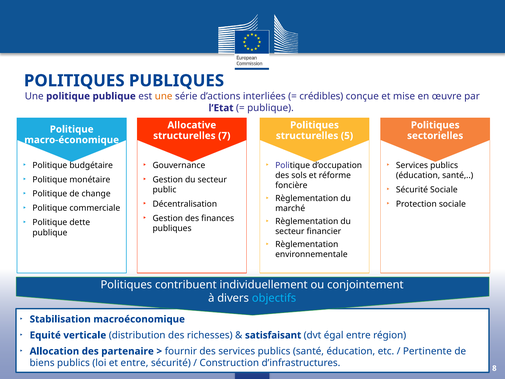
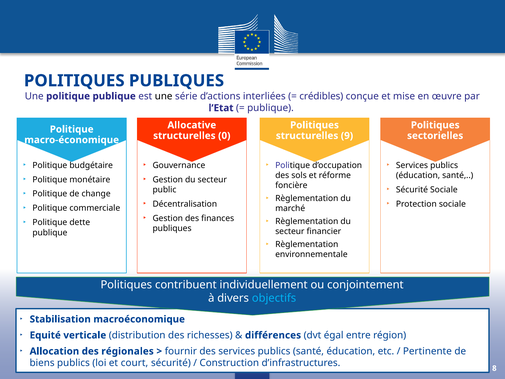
une at (164, 96) colour: orange -> black
7: 7 -> 0
5: 5 -> 9
satisfaisant: satisfaisant -> différences
partenaire: partenaire -> régionales
et entre: entre -> court
